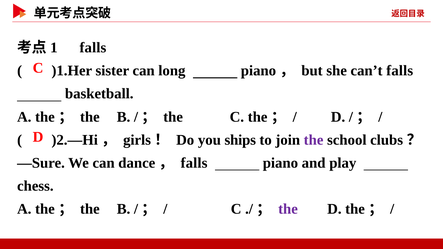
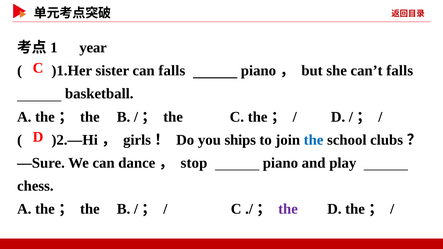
falls at (93, 48): falls -> year
can long: long -> falls
the at (314, 140) colour: purple -> blue
falls at (194, 163): falls -> stop
